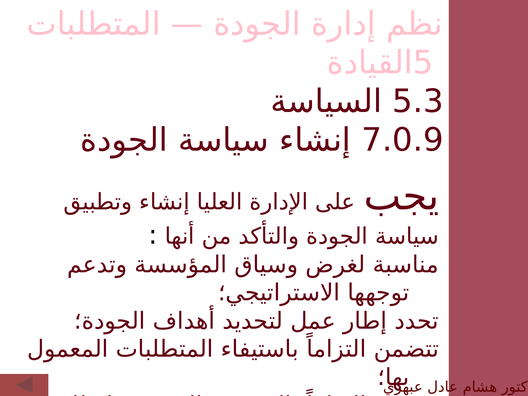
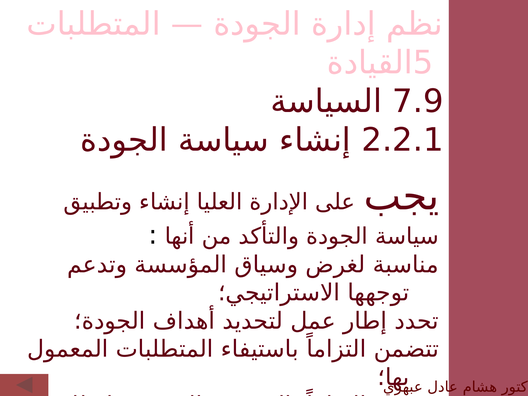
5.3: 5.3 -> 7.9
7.0.9: 7.0.9 -> 2.2.1
